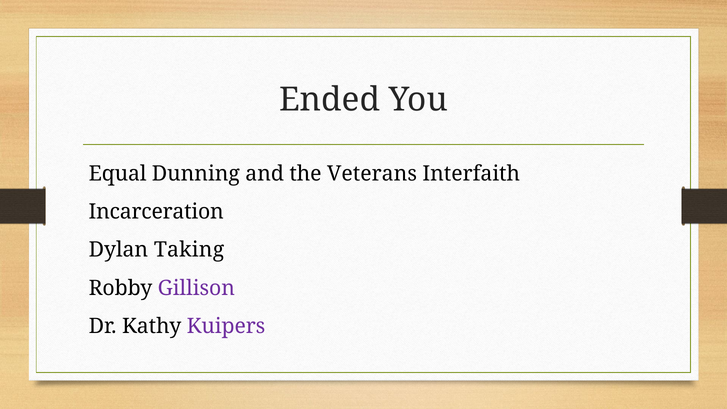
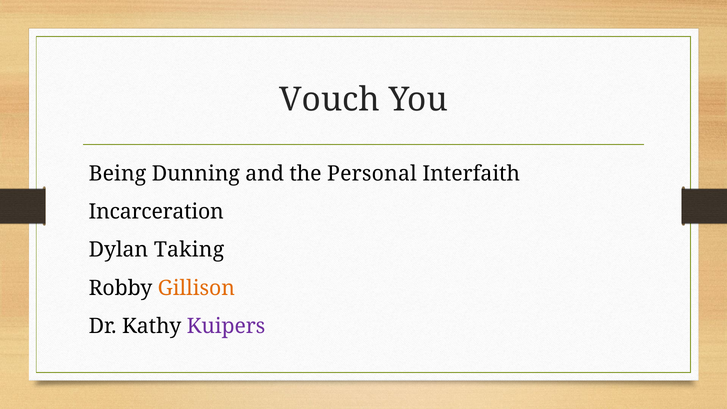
Ended: Ended -> Vouch
Equal: Equal -> Being
Veterans: Veterans -> Personal
Gillison colour: purple -> orange
